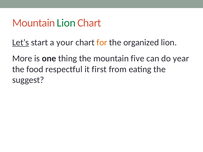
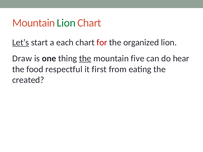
your: your -> each
for colour: orange -> red
More: More -> Draw
the at (85, 58) underline: none -> present
year: year -> hear
suggest: suggest -> created
